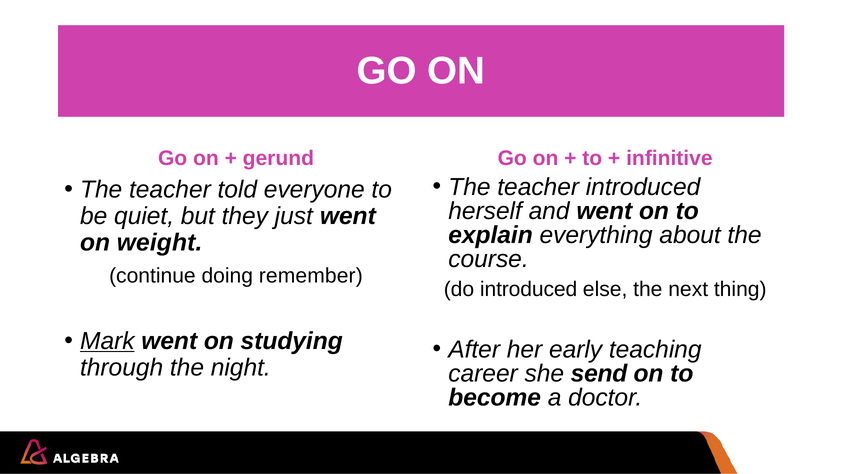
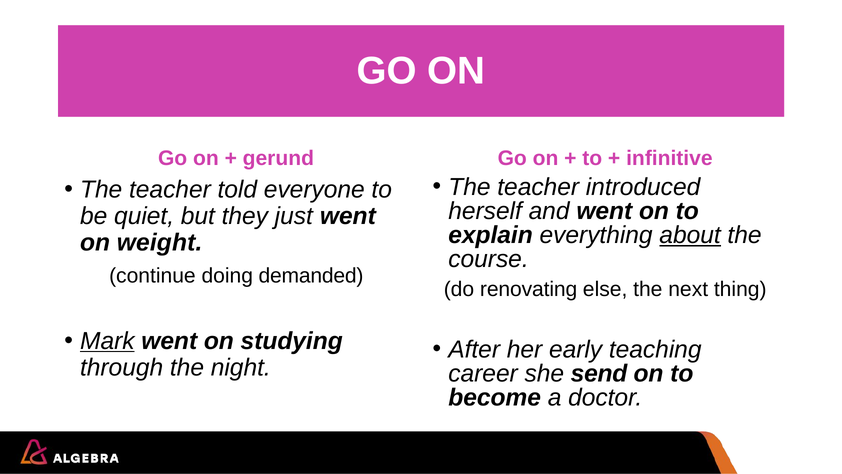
about underline: none -> present
remember: remember -> demanded
do introduced: introduced -> renovating
